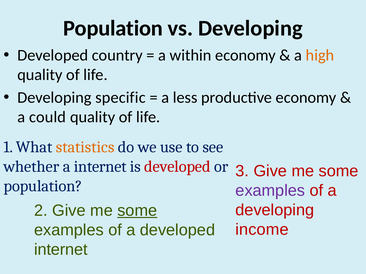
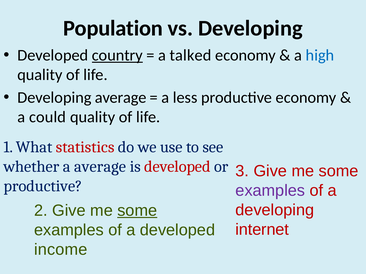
country underline: none -> present
within: within -> talked
high colour: orange -> blue
Developing specific: specific -> average
statistics colour: orange -> red
a internet: internet -> average
population at (43, 186): population -> productive
income: income -> internet
internet at (61, 250): internet -> income
